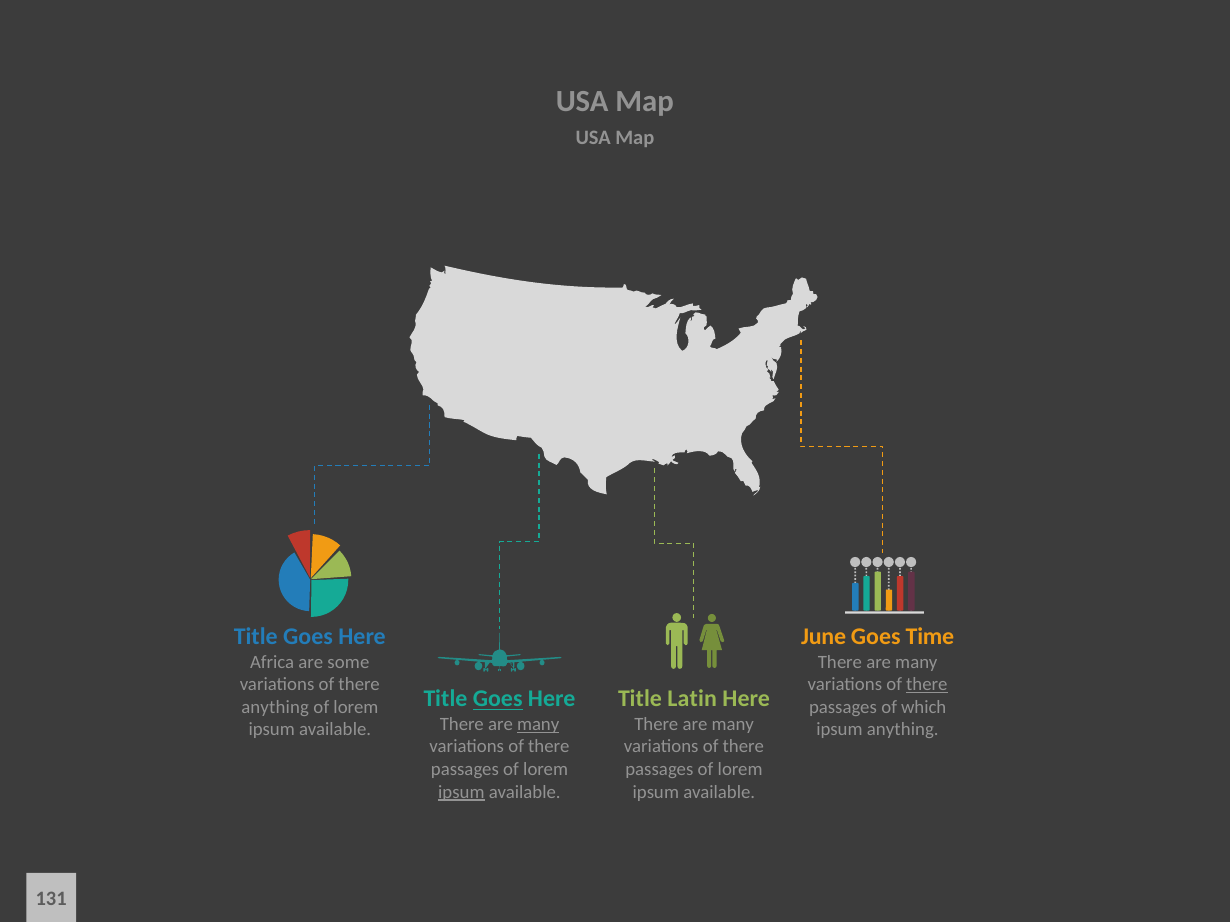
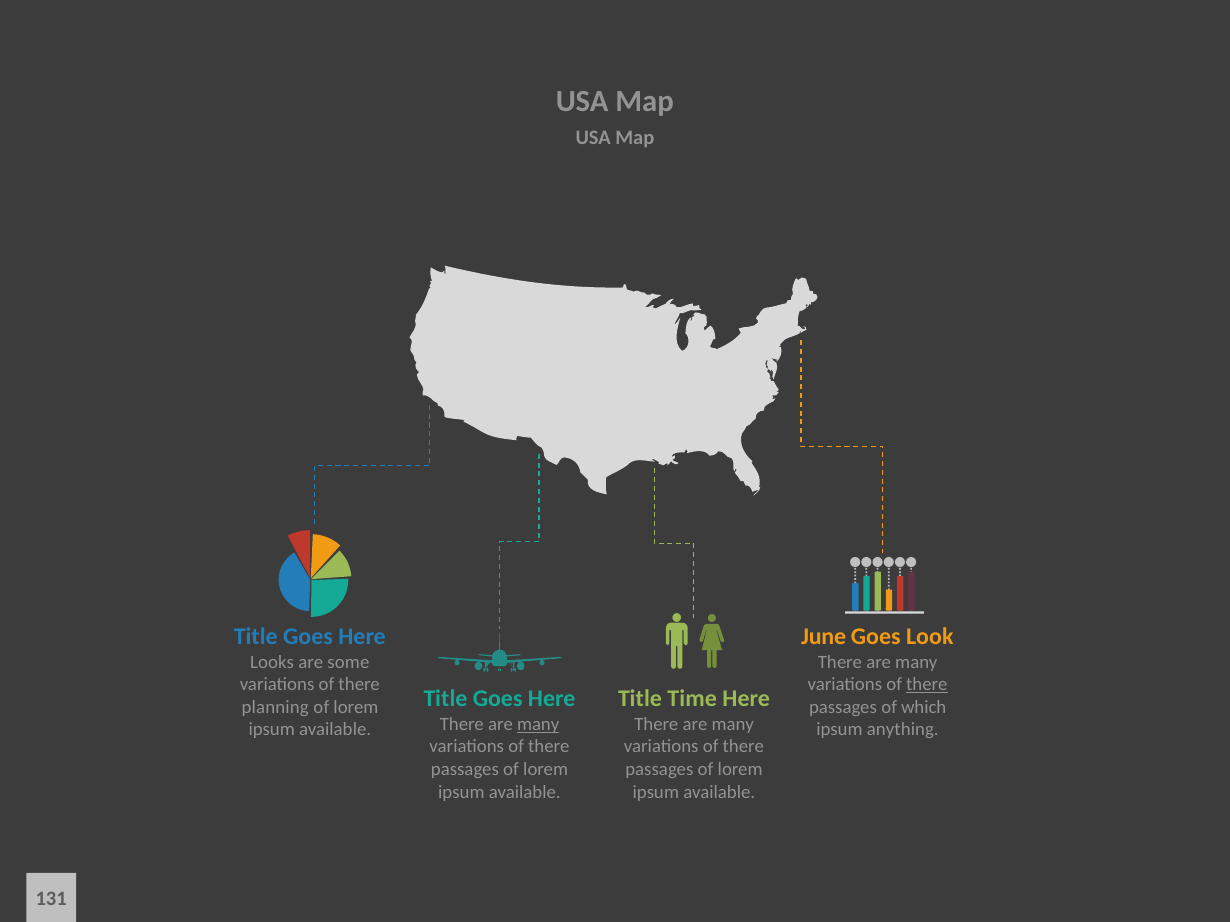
Time: Time -> Look
Africa: Africa -> Looks
Goes at (498, 699) underline: present -> none
Latin: Latin -> Time
anything at (275, 707): anything -> planning
ipsum at (461, 792) underline: present -> none
